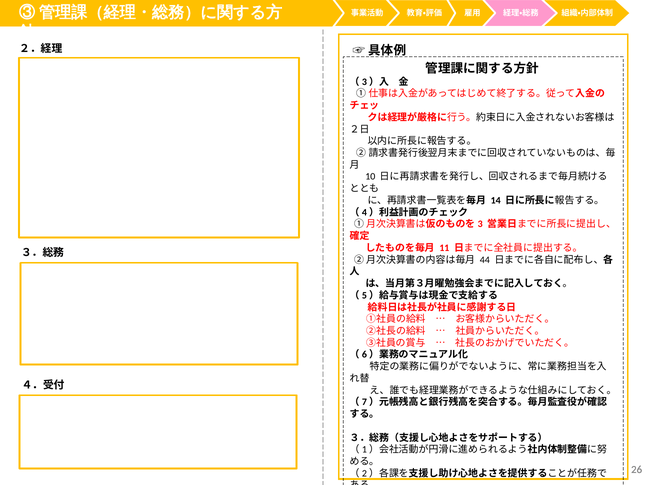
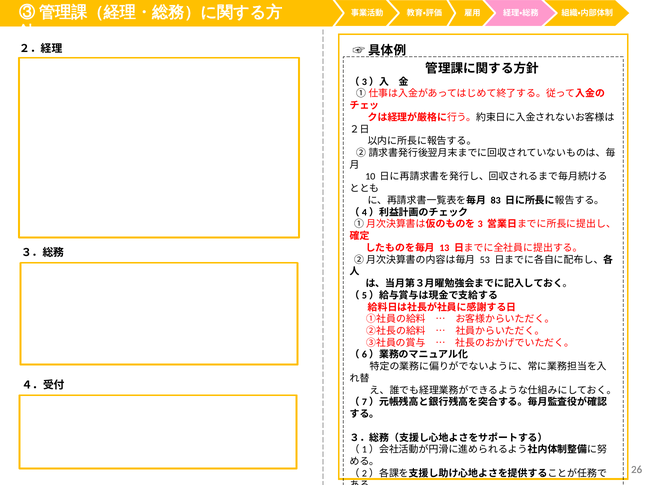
14: 14 -> 83
11: 11 -> 13
44: 44 -> 53
